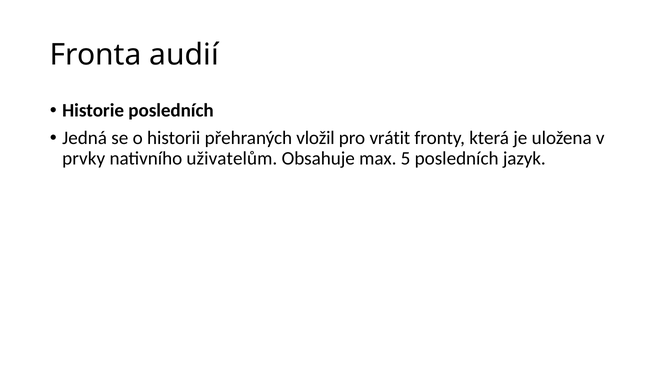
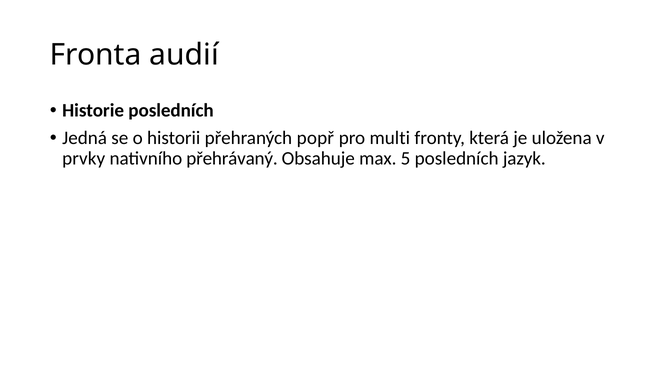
vložil: vložil -> popř
vrátit: vrátit -> multi
uživatelům: uživatelům -> přehrávaný
